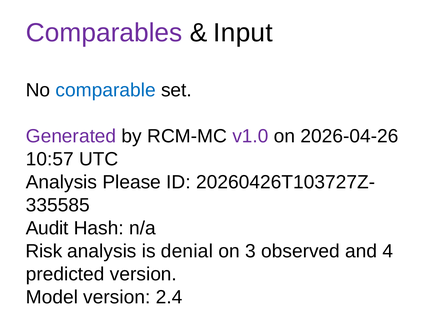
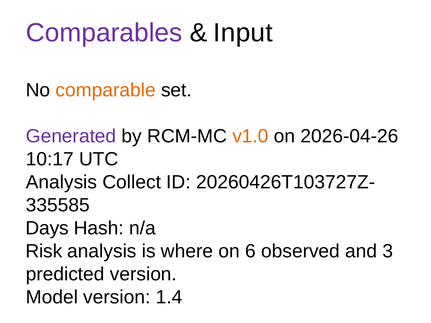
comparable colour: blue -> orange
v1.0 colour: purple -> orange
10:57: 10:57 -> 10:17
Please: Please -> Collect
Audit: Audit -> Days
denial: denial -> where
3: 3 -> 6
4: 4 -> 3
2.4: 2.4 -> 1.4
